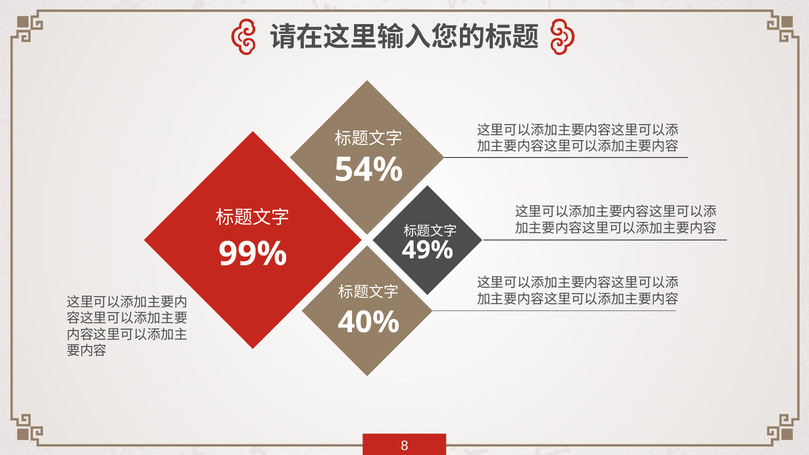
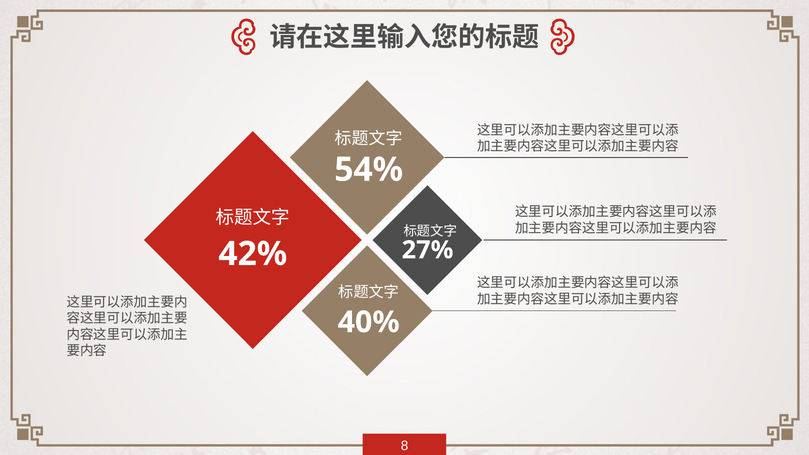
49%: 49% -> 27%
99%: 99% -> 42%
